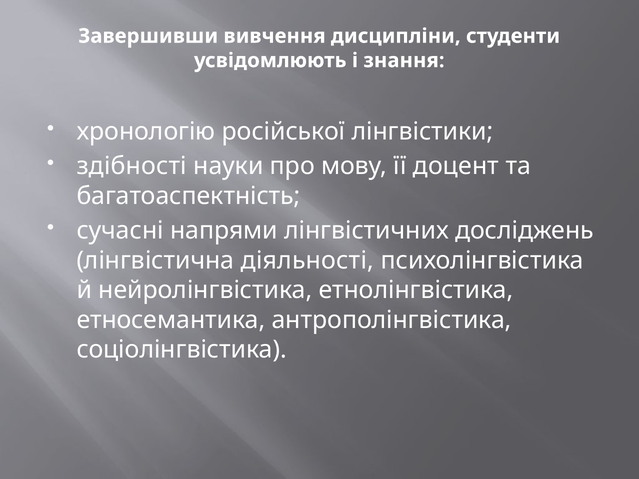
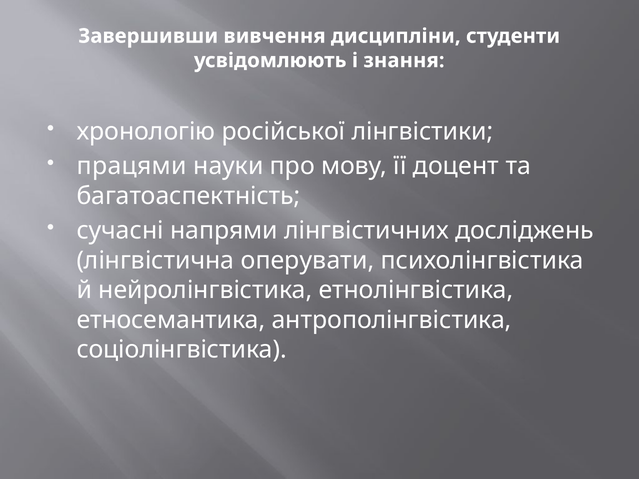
здібності: здібності -> працями
діяльності: діяльності -> оперувати
